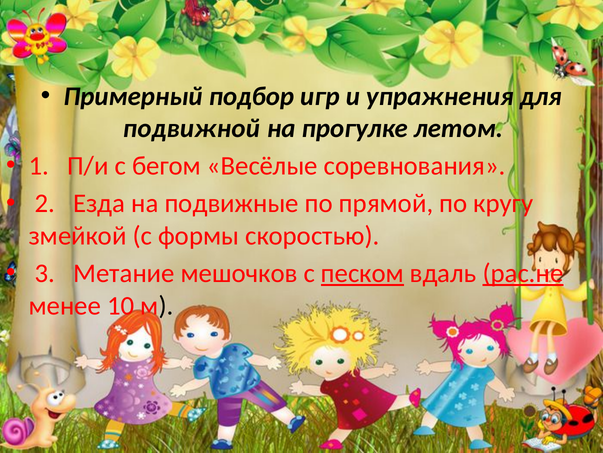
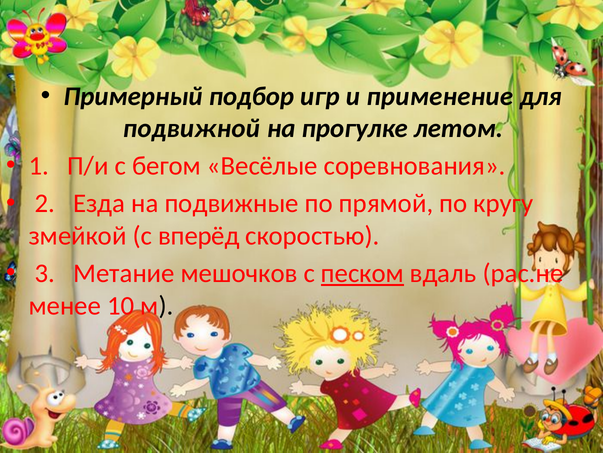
упражнения: упражнения -> применение
формы: формы -> вперёд
рас.не underline: present -> none
